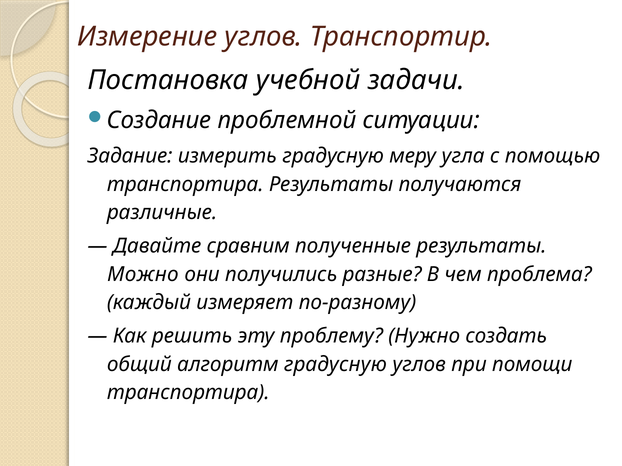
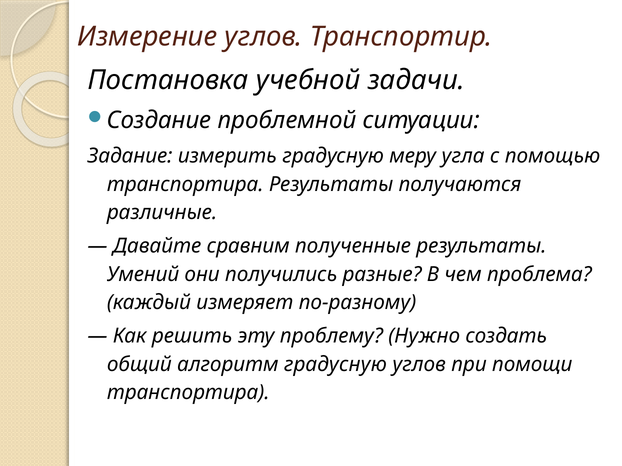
Можно: Можно -> Умений
